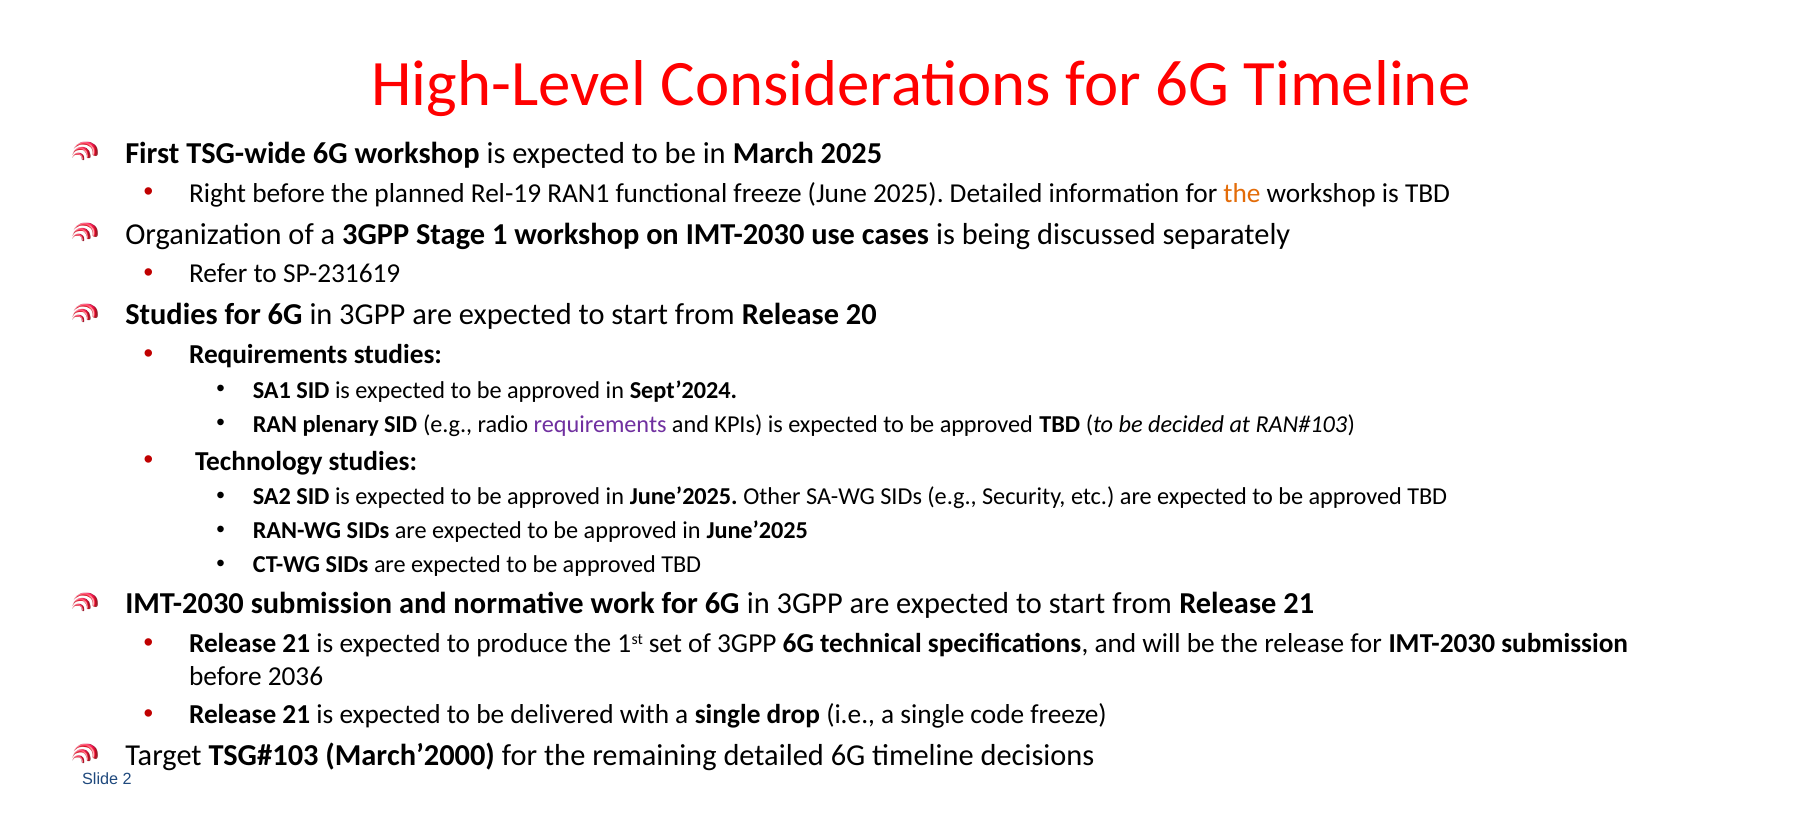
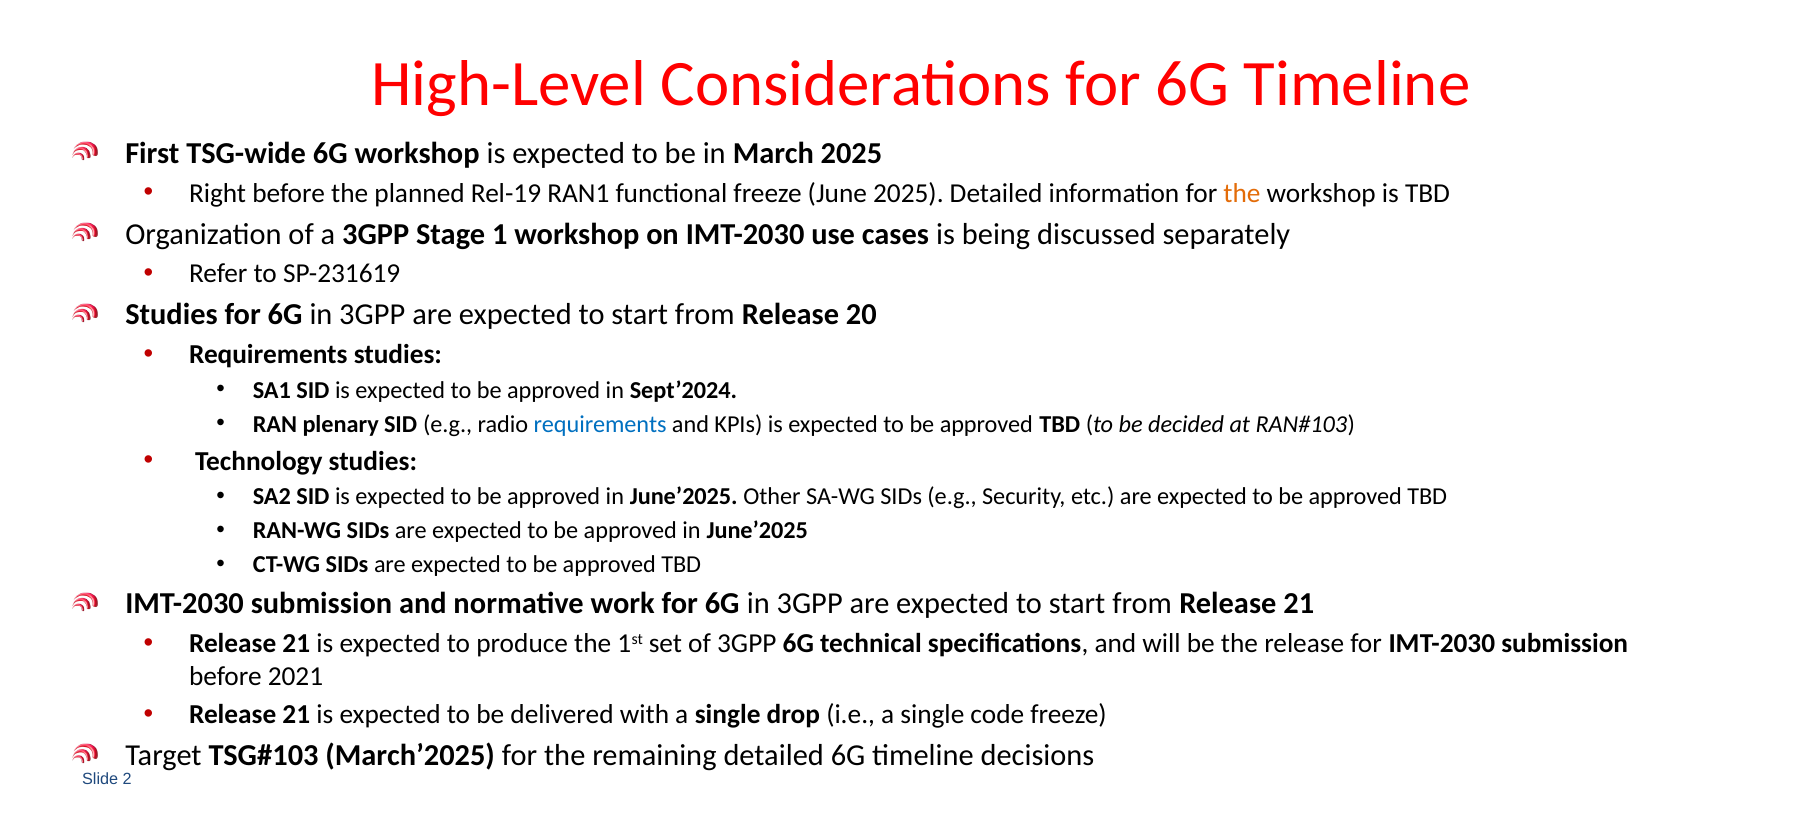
requirements at (600, 424) colour: purple -> blue
2036: 2036 -> 2021
March’2000: March’2000 -> March’2025
